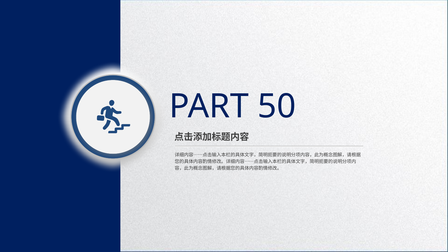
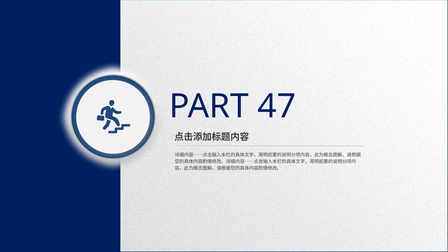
50: 50 -> 47
